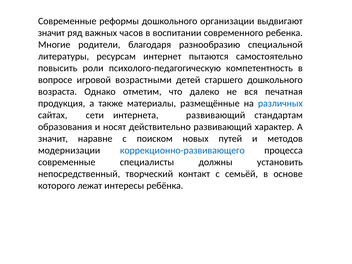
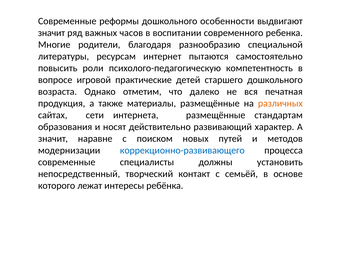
организации: организации -> особенности
возрастными: возрастными -> практические
различных colour: blue -> orange
интернета развивающий: развивающий -> размещённые
